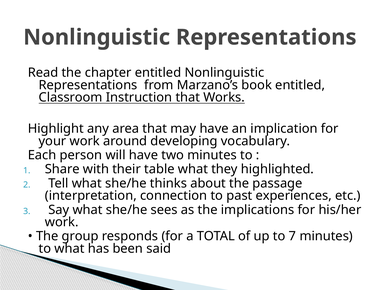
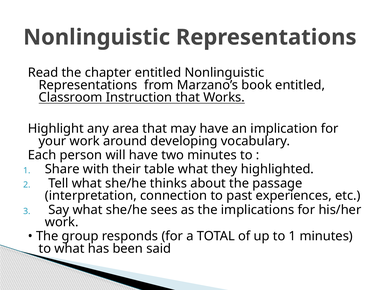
to 7: 7 -> 1
